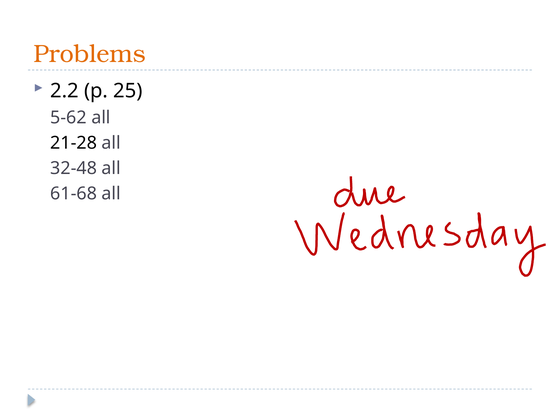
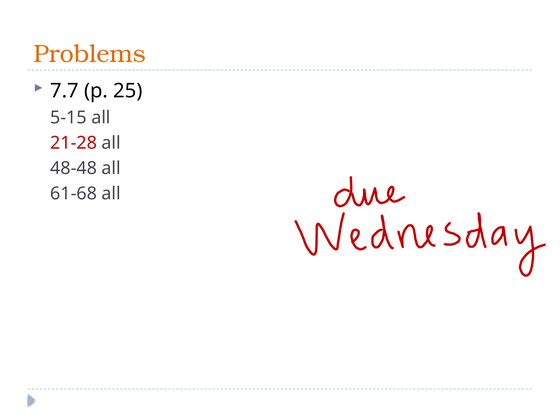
2.2: 2.2 -> 7.7
5-62: 5-62 -> 5-15
21-28 colour: black -> red
32-48: 32-48 -> 48-48
